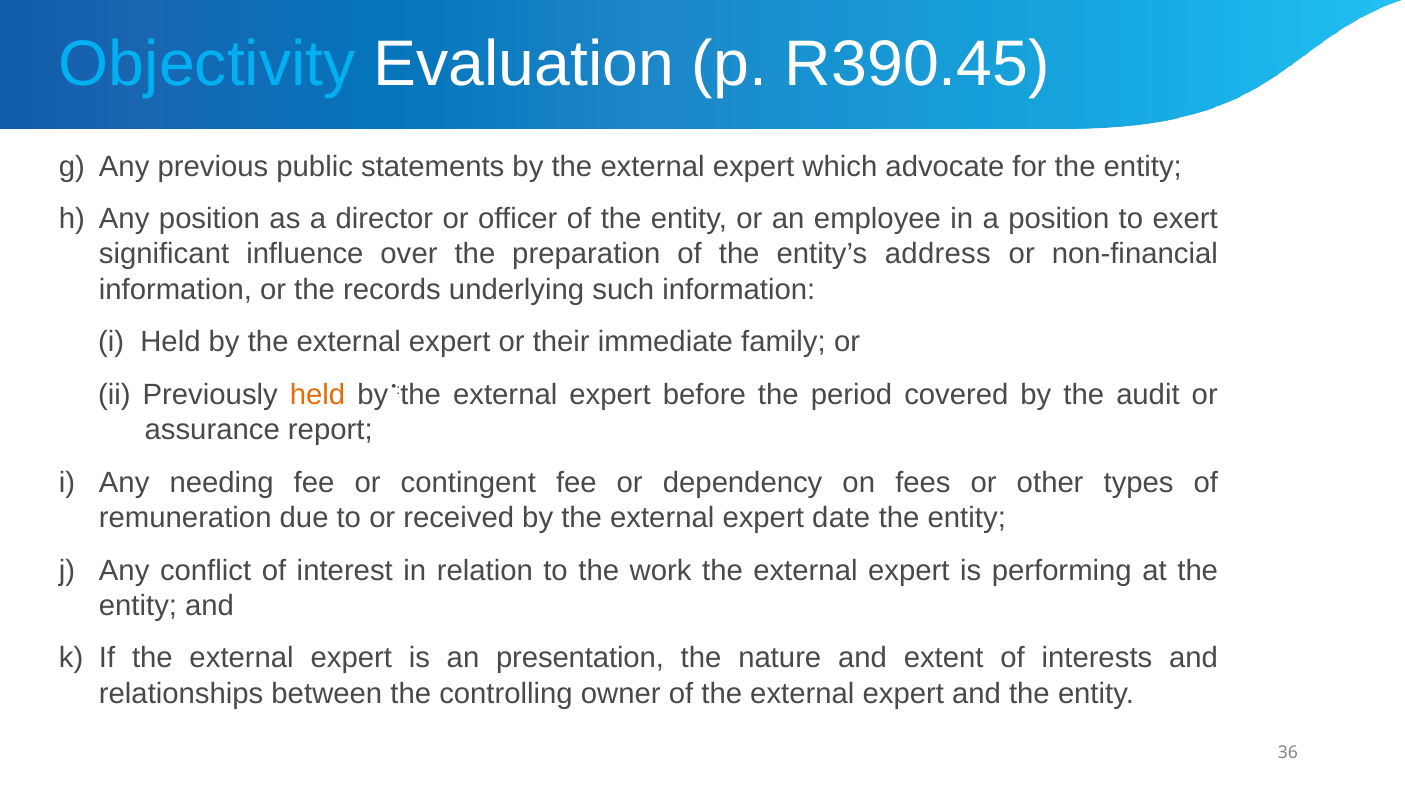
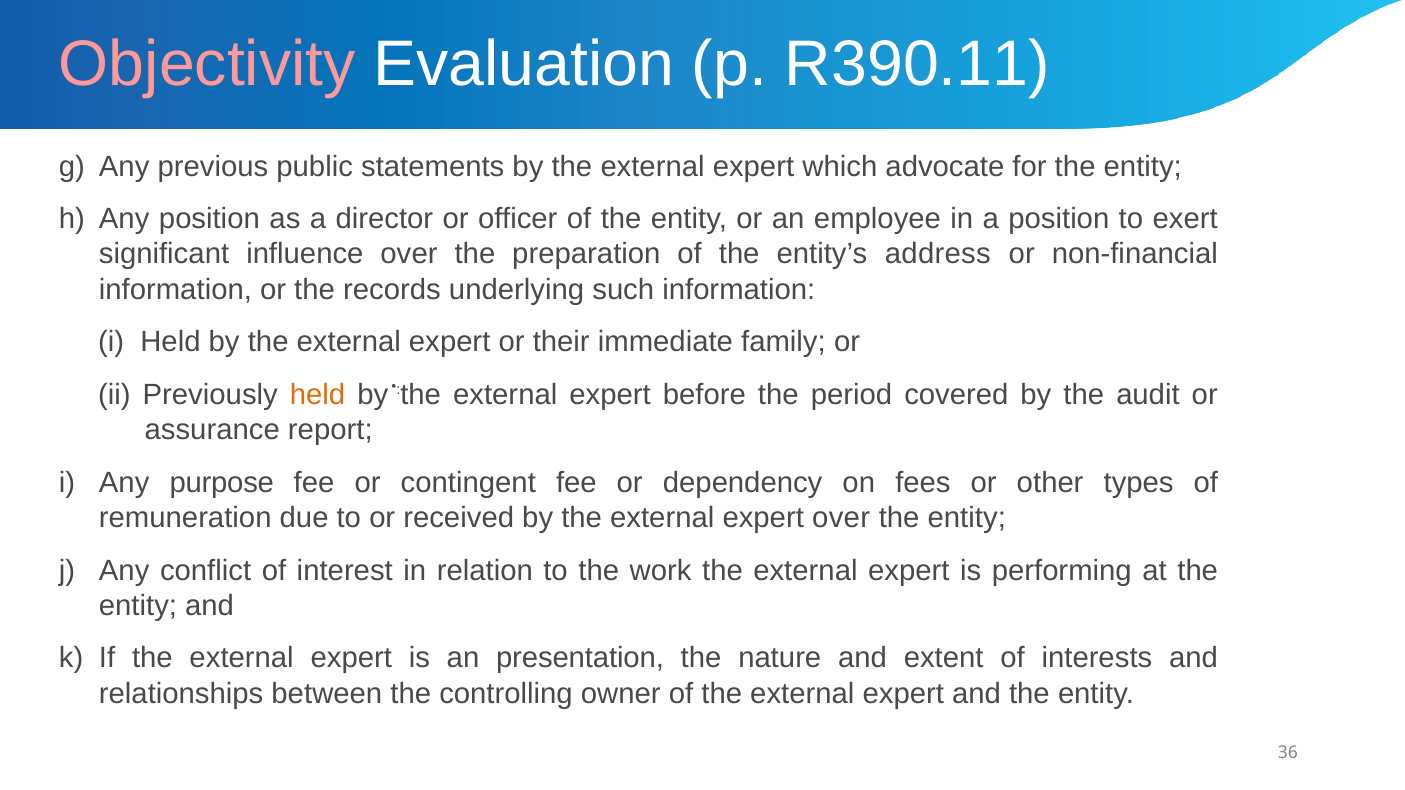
Objectivity colour: light blue -> pink
R390.45: R390.45 -> R390.11
needing: needing -> purpose
expert date: date -> over
